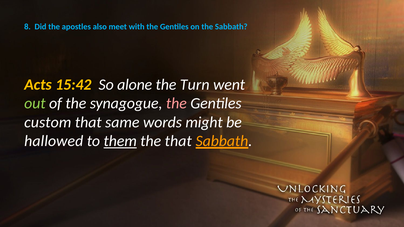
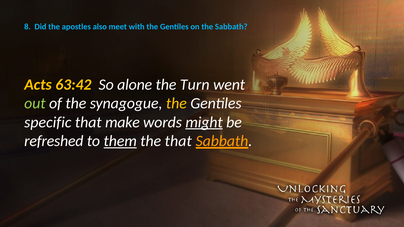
15:42: 15:42 -> 63:42
the at (176, 103) colour: pink -> yellow
custom: custom -> specific
same: same -> make
might underline: none -> present
hallowed: hallowed -> refreshed
